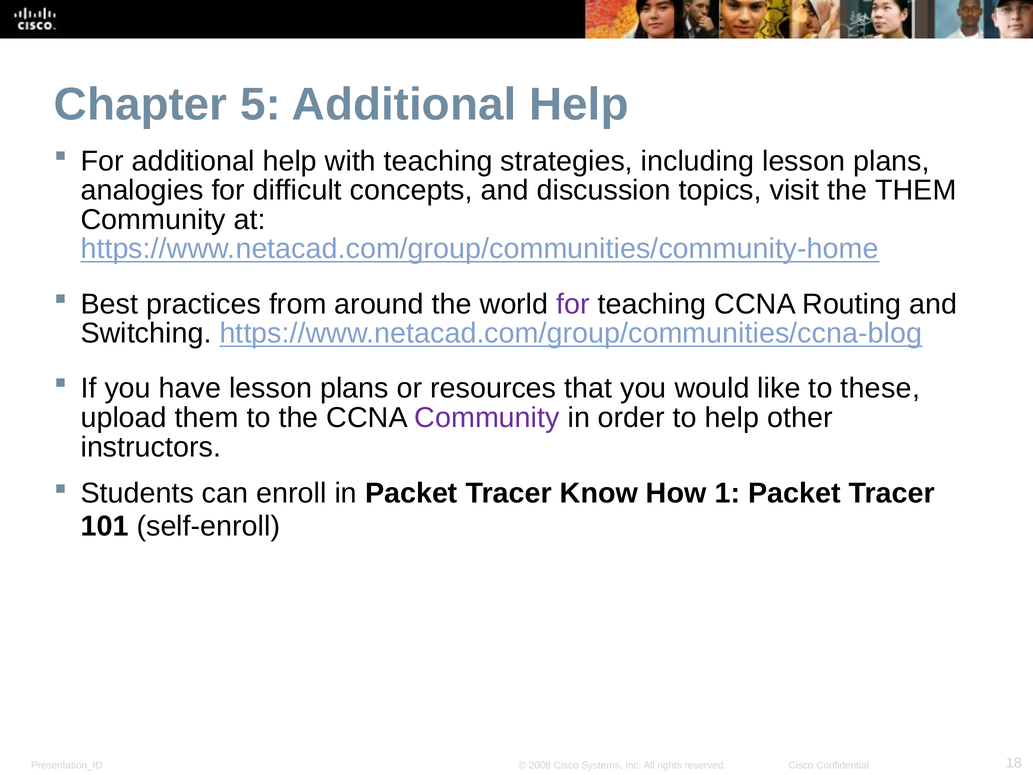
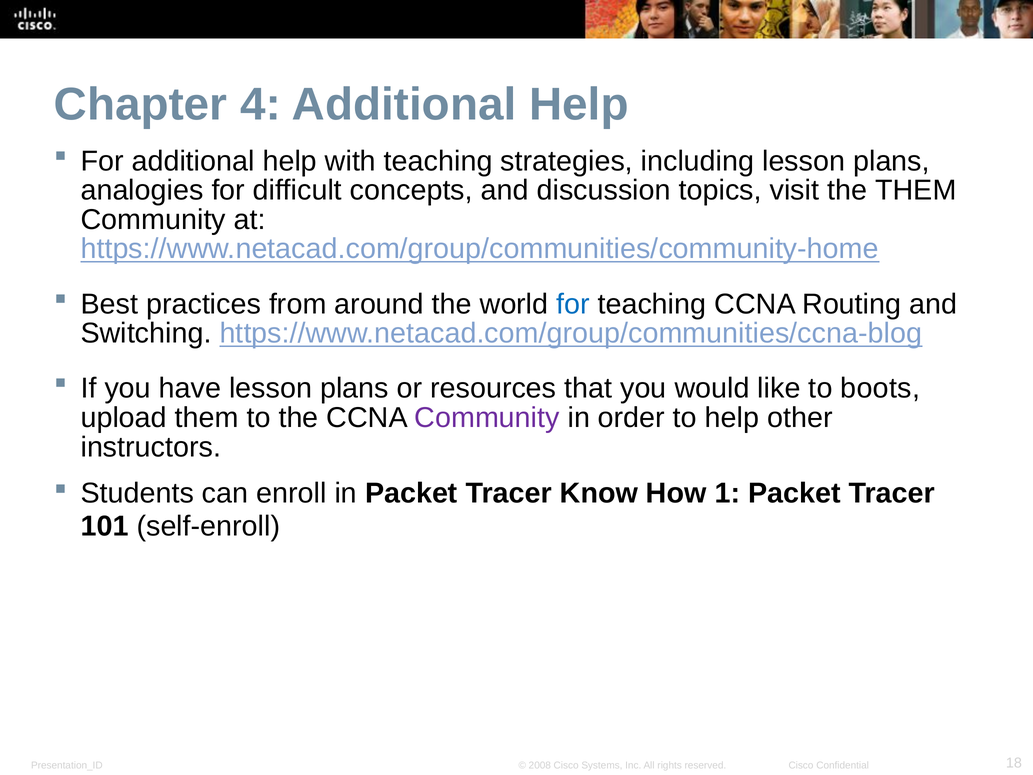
5: 5 -> 4
for at (573, 304) colour: purple -> blue
these: these -> boots
